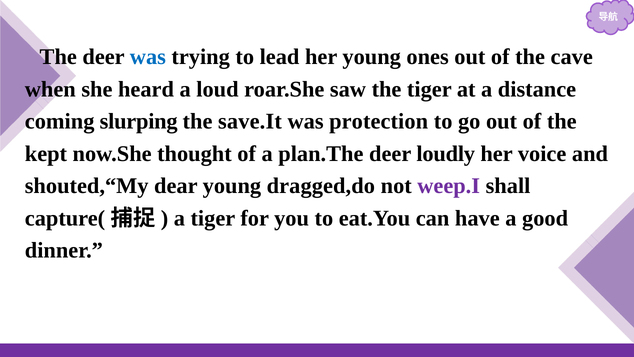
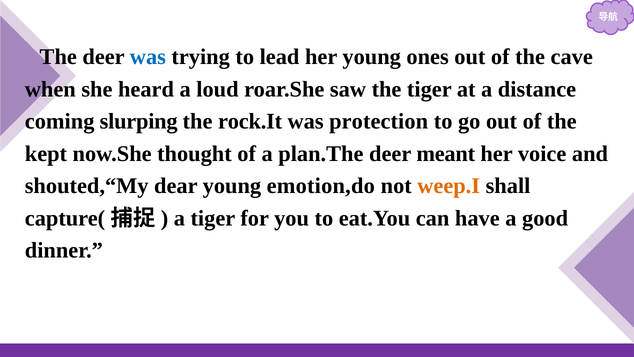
save.It: save.It -> rock.It
loudly: loudly -> meant
dragged,do: dragged,do -> emotion,do
weep.I colour: purple -> orange
